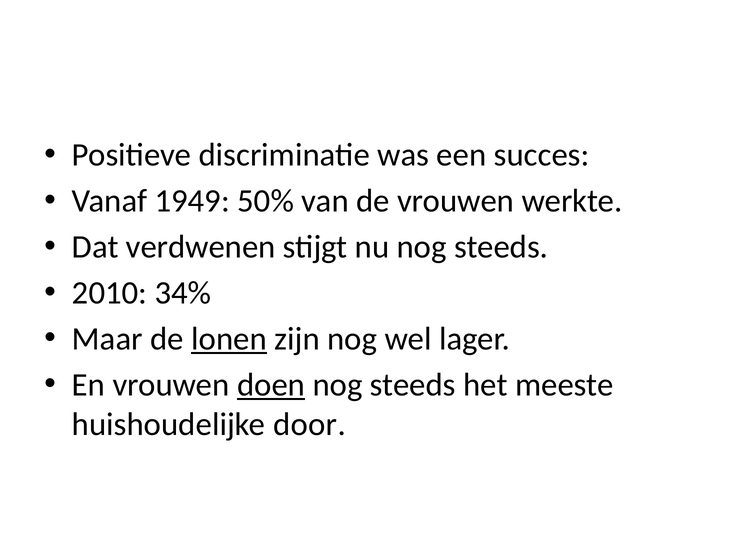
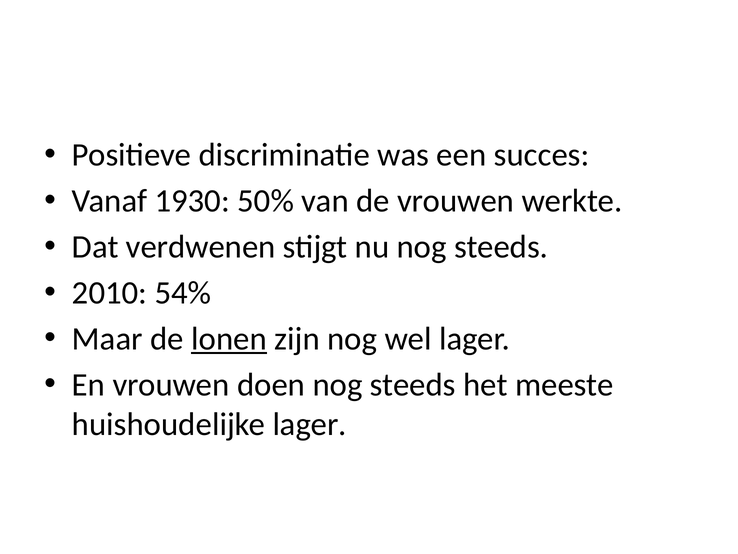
1949: 1949 -> 1930
34%: 34% -> 54%
doen underline: present -> none
huishoudelijke door: door -> lager
